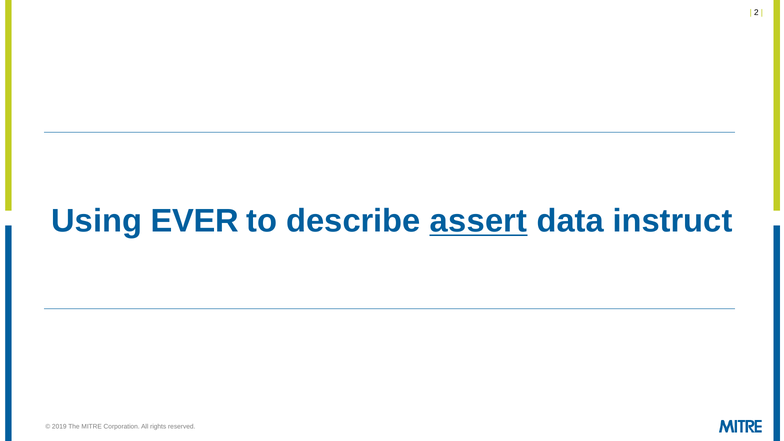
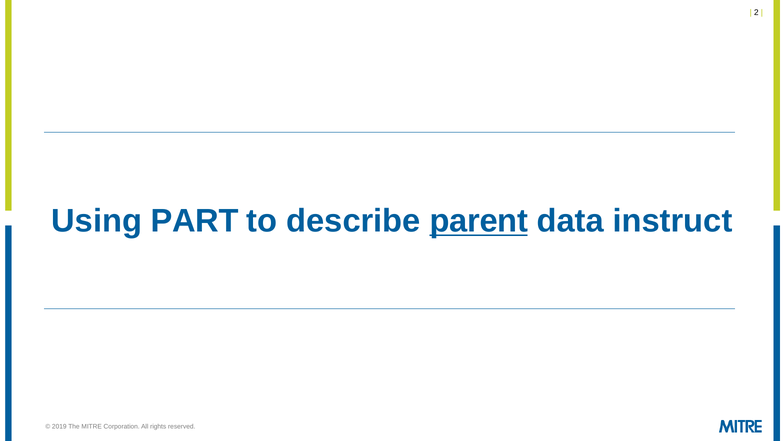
EVER: EVER -> PART
assert: assert -> parent
